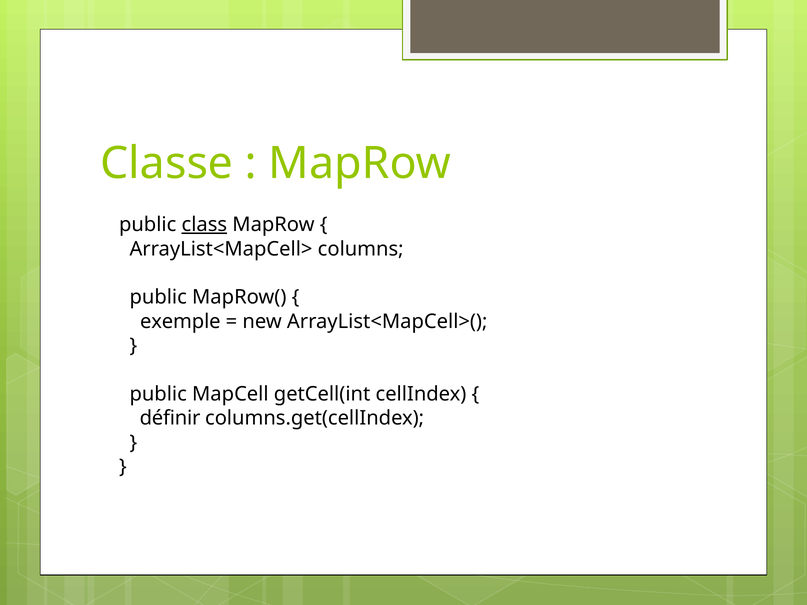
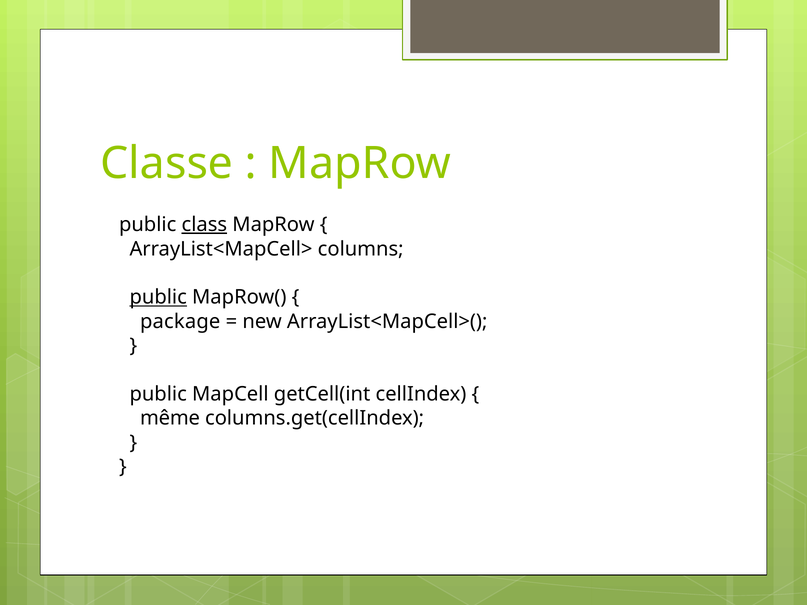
public at (158, 297) underline: none -> present
exemple: exemple -> package
définir: définir -> même
